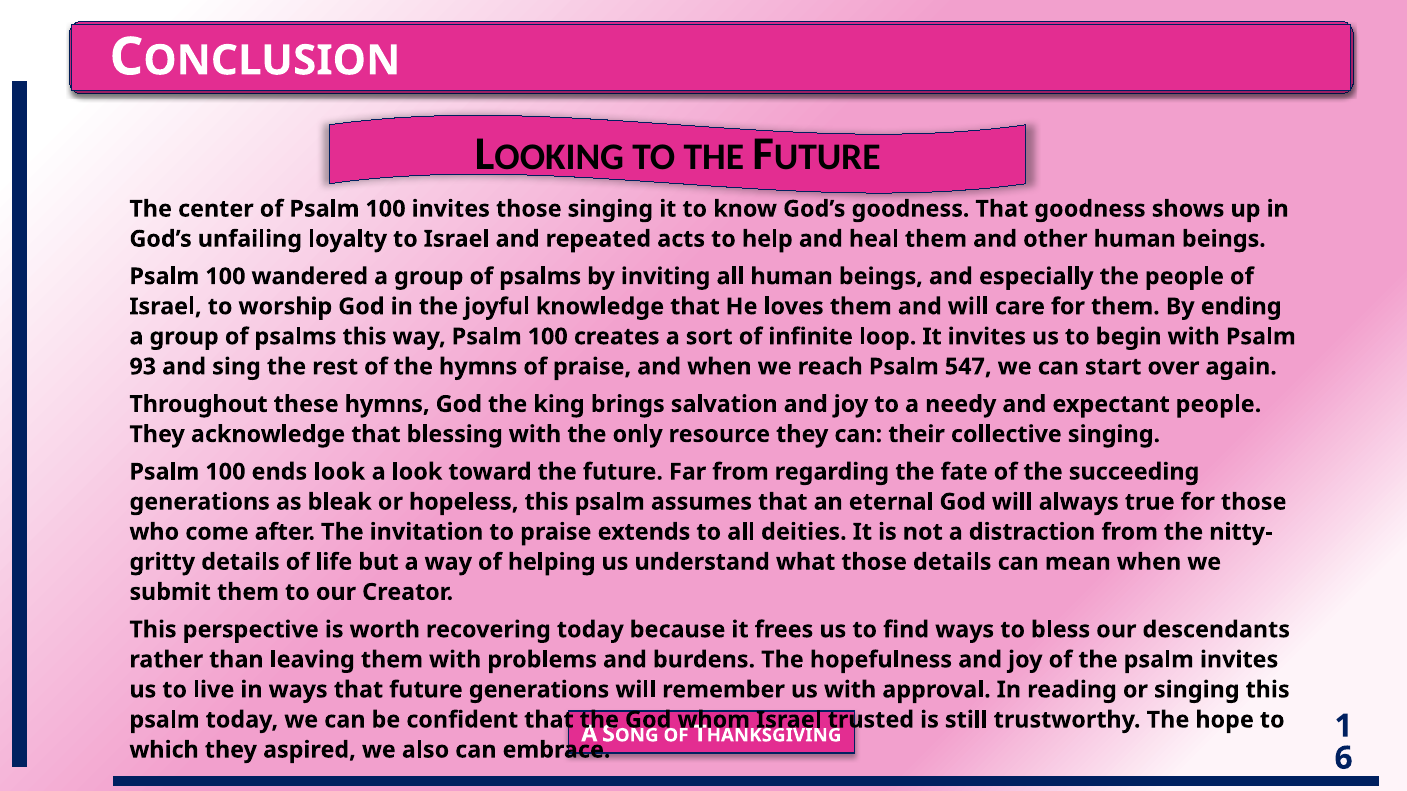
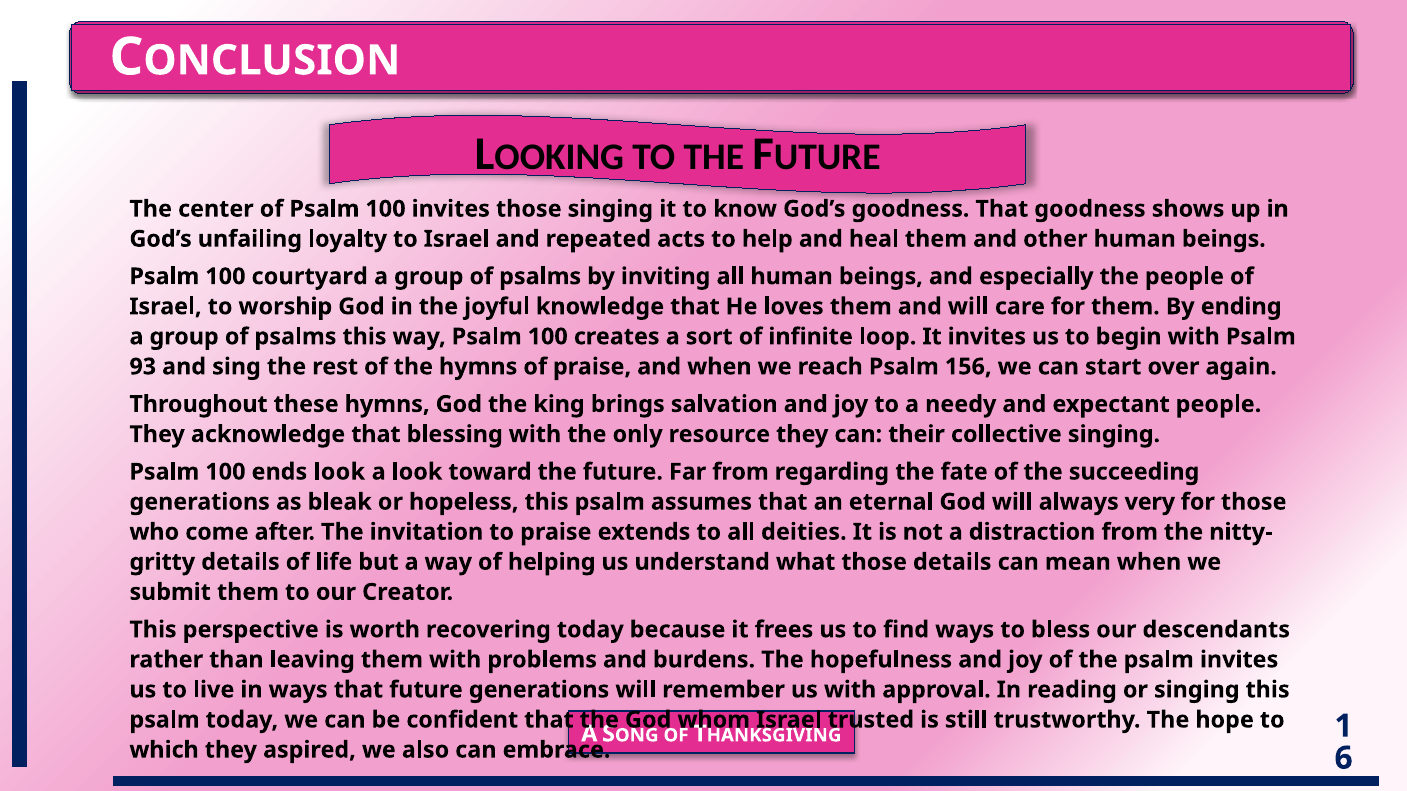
wandered: wandered -> courtyard
547: 547 -> 156
true: true -> very
